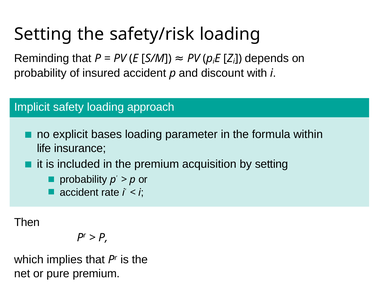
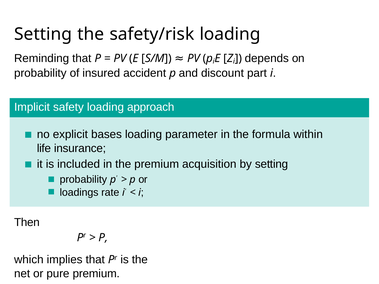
with: with -> part
accident at (79, 193): accident -> loadings
